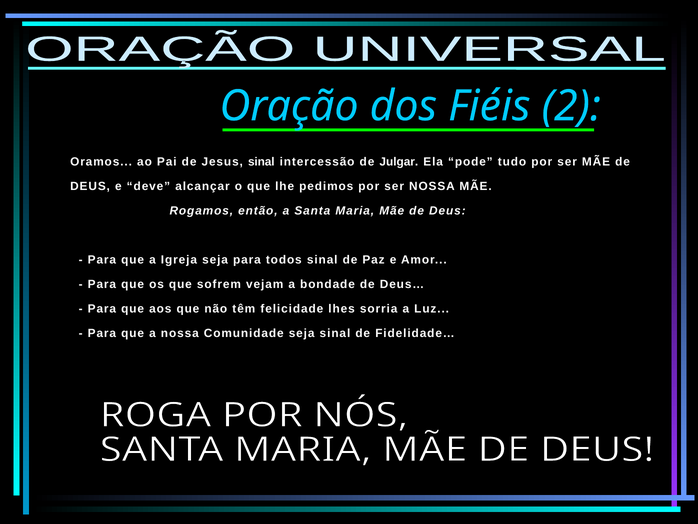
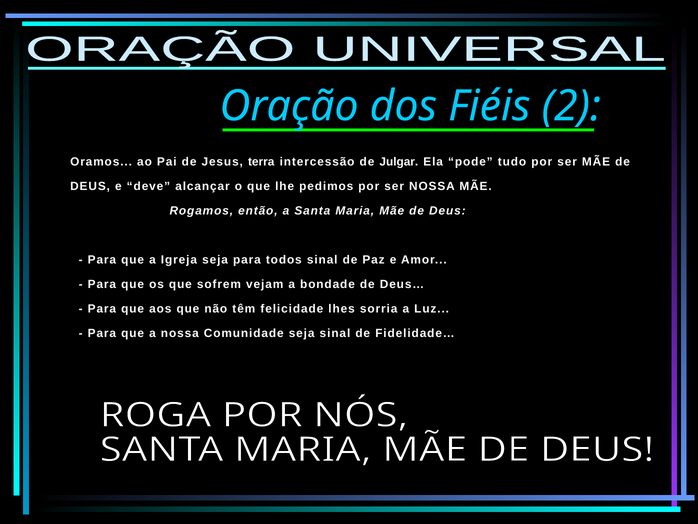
Jesus sinal: sinal -> terra
